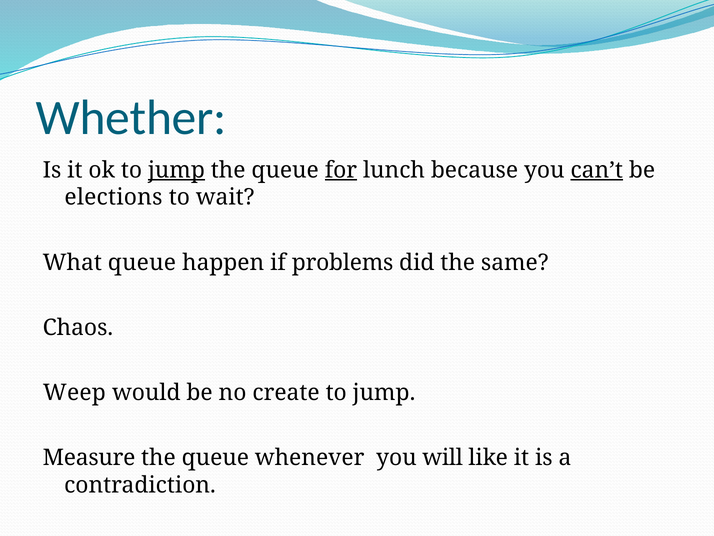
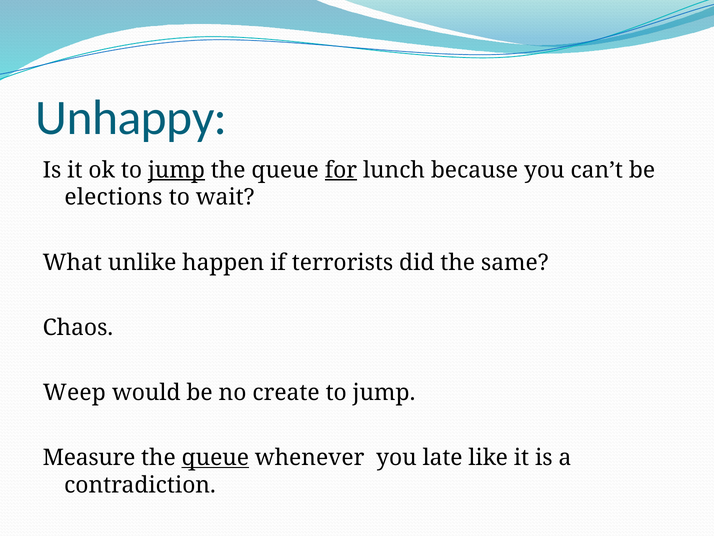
Whether: Whether -> Unhappy
can’t underline: present -> none
What queue: queue -> unlike
problems: problems -> terrorists
queue at (215, 457) underline: none -> present
will: will -> late
